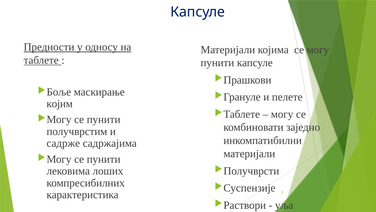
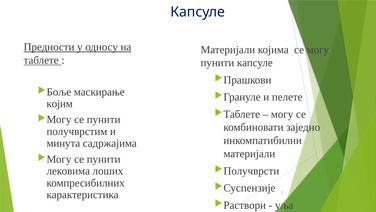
садрже: садрже -> минута
